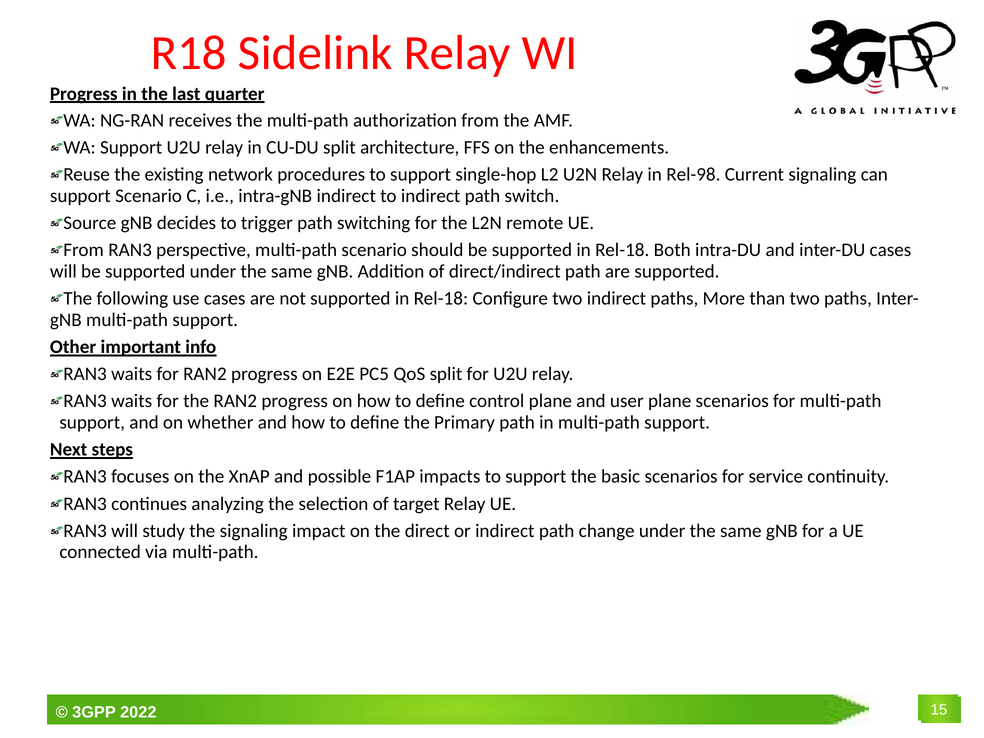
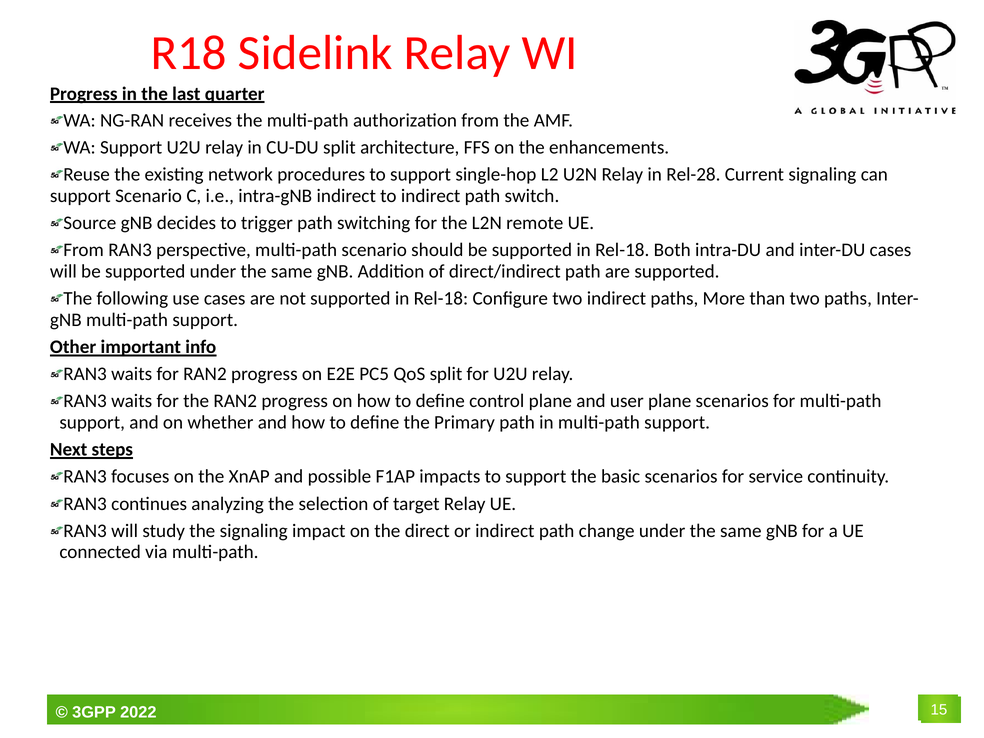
Rel-98: Rel-98 -> Rel-28
